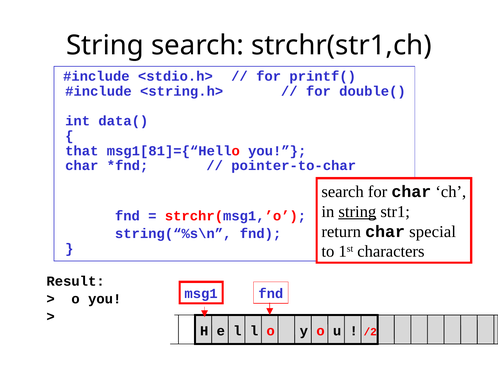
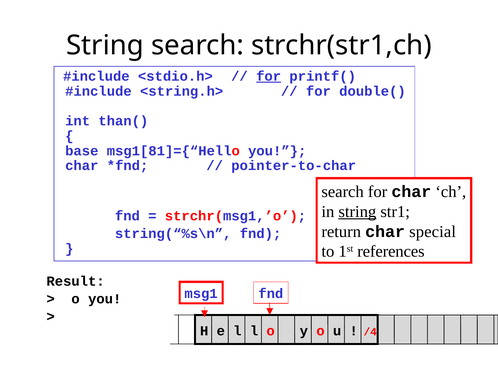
for at (269, 76) underline: none -> present
data(: data( -> than(
that: that -> base
characters: characters -> references
/2: /2 -> /4
